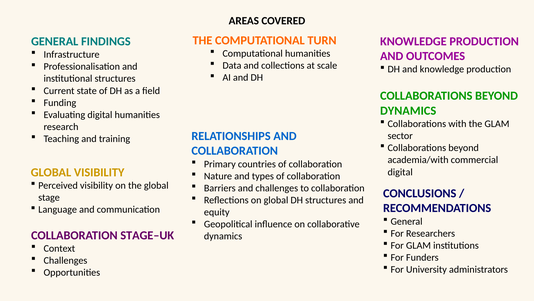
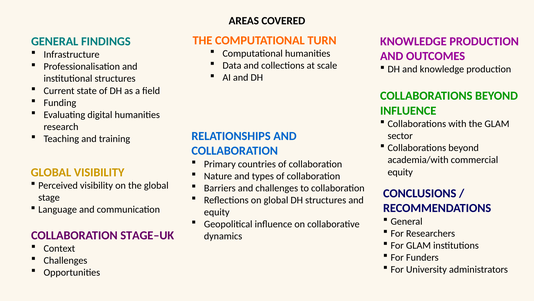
DYNAMICS at (408, 110): DYNAMICS -> INFLUENCE
digital at (400, 172): digital -> equity
